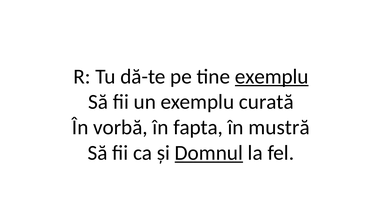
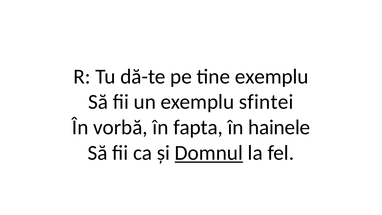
exemplu at (272, 76) underline: present -> none
curată: curată -> sfintei
mustră: mustră -> hainele
